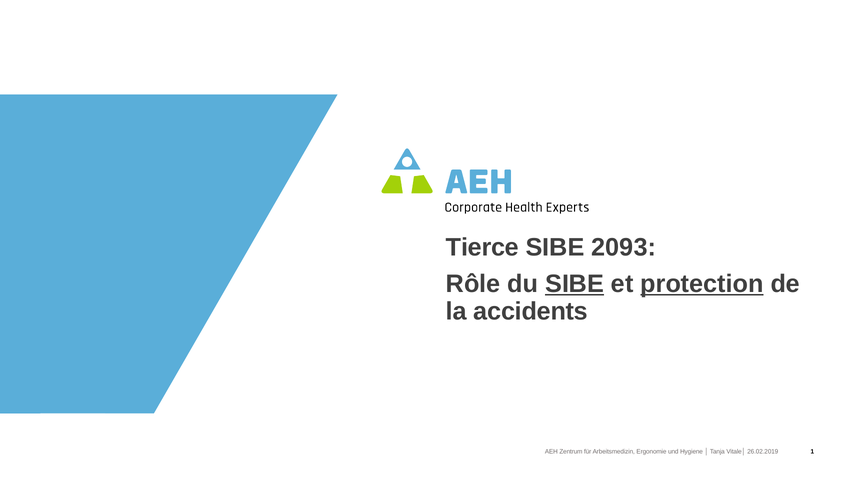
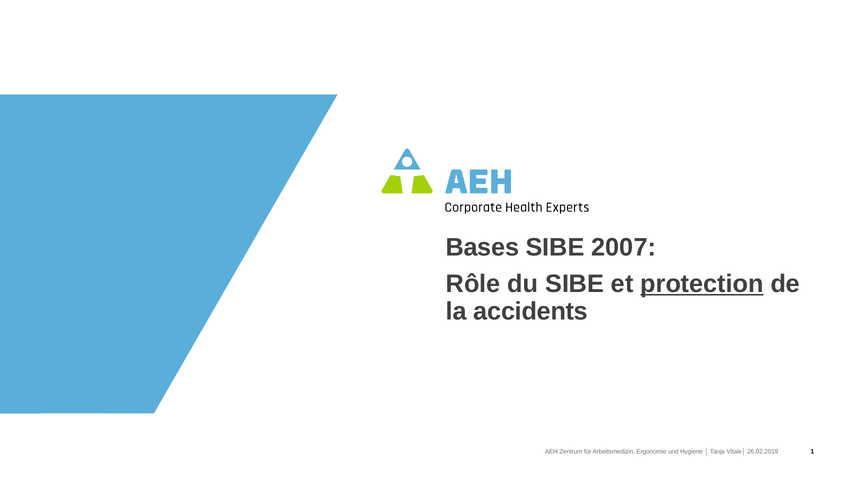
Tierce: Tierce -> Bases
2093: 2093 -> 2007
SIBE at (575, 284) underline: present -> none
